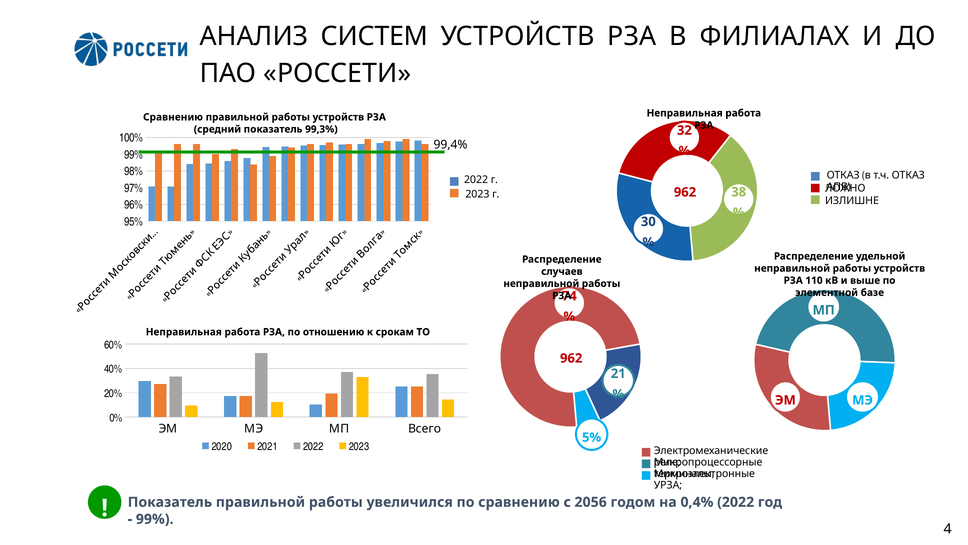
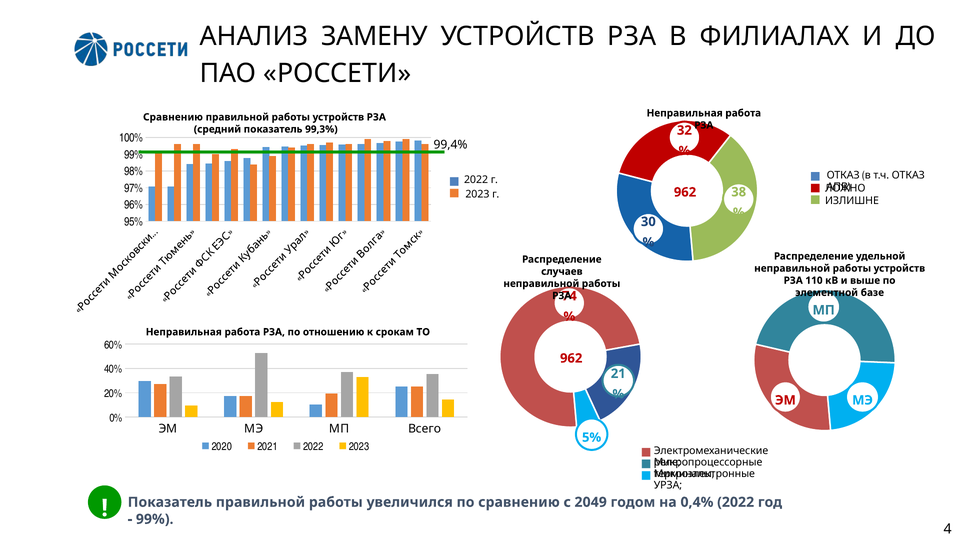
СИСТЕМ: СИСТЕМ -> ЗАМЕНУ
2056: 2056 -> 2049
